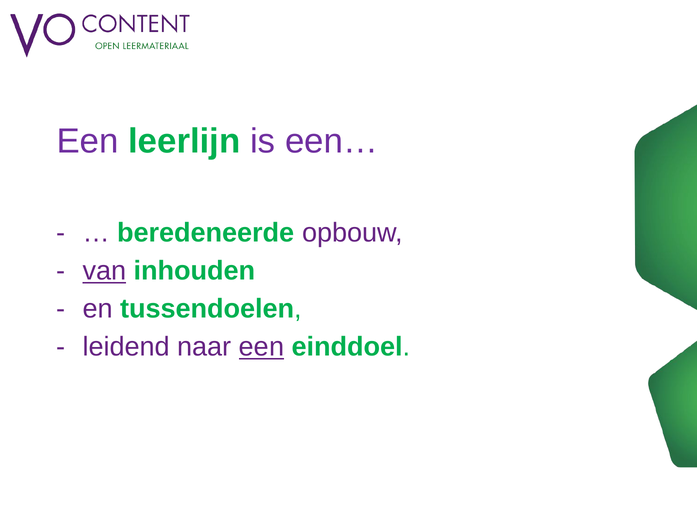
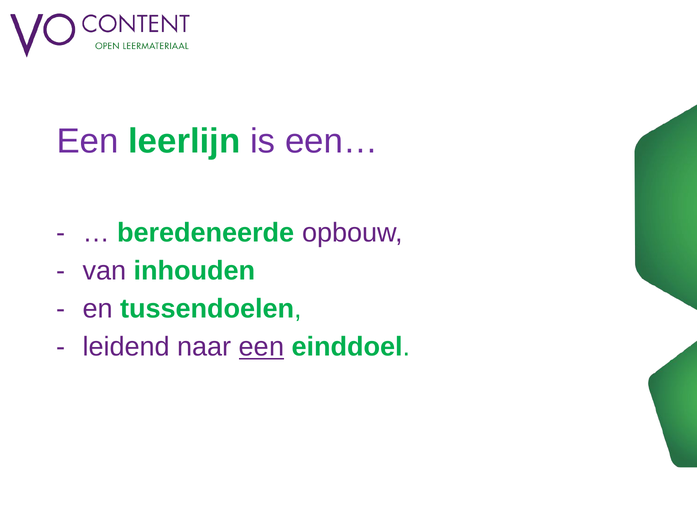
van underline: present -> none
